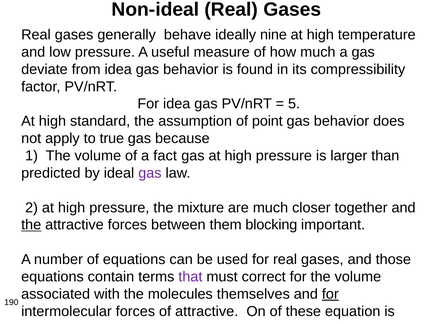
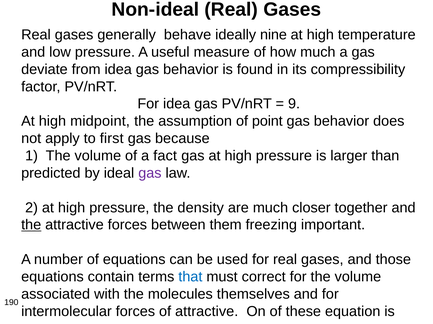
5: 5 -> 9
standard: standard -> midpoint
true: true -> first
mixture: mixture -> density
blocking: blocking -> freezing
that colour: purple -> blue
for at (330, 295) underline: present -> none
